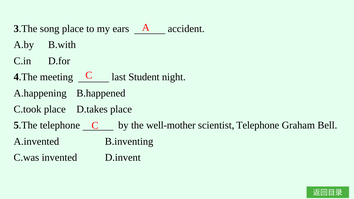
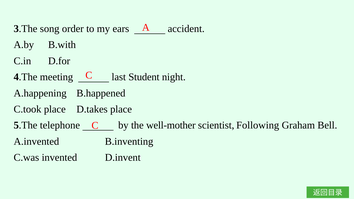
song place: place -> order
scientist Telephone: Telephone -> Following
